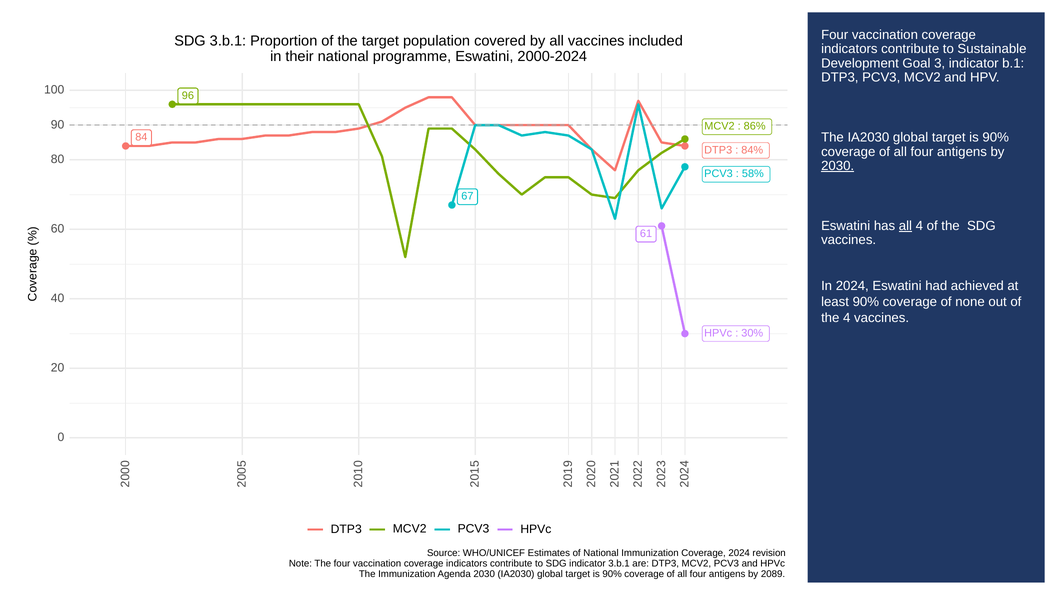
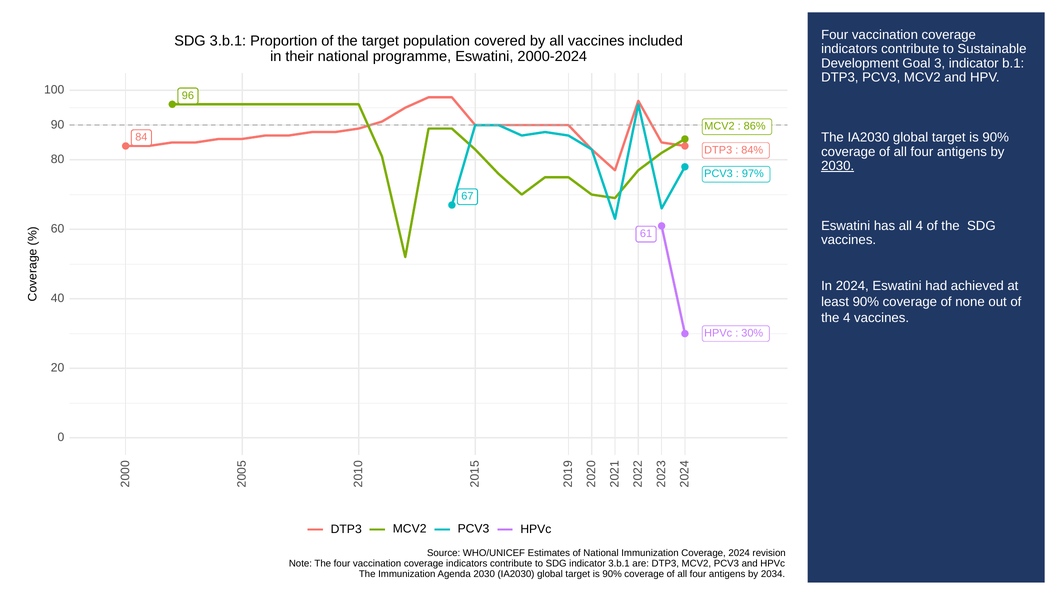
58%: 58% -> 97%
all at (905, 226) underline: present -> none
2089: 2089 -> 2034
